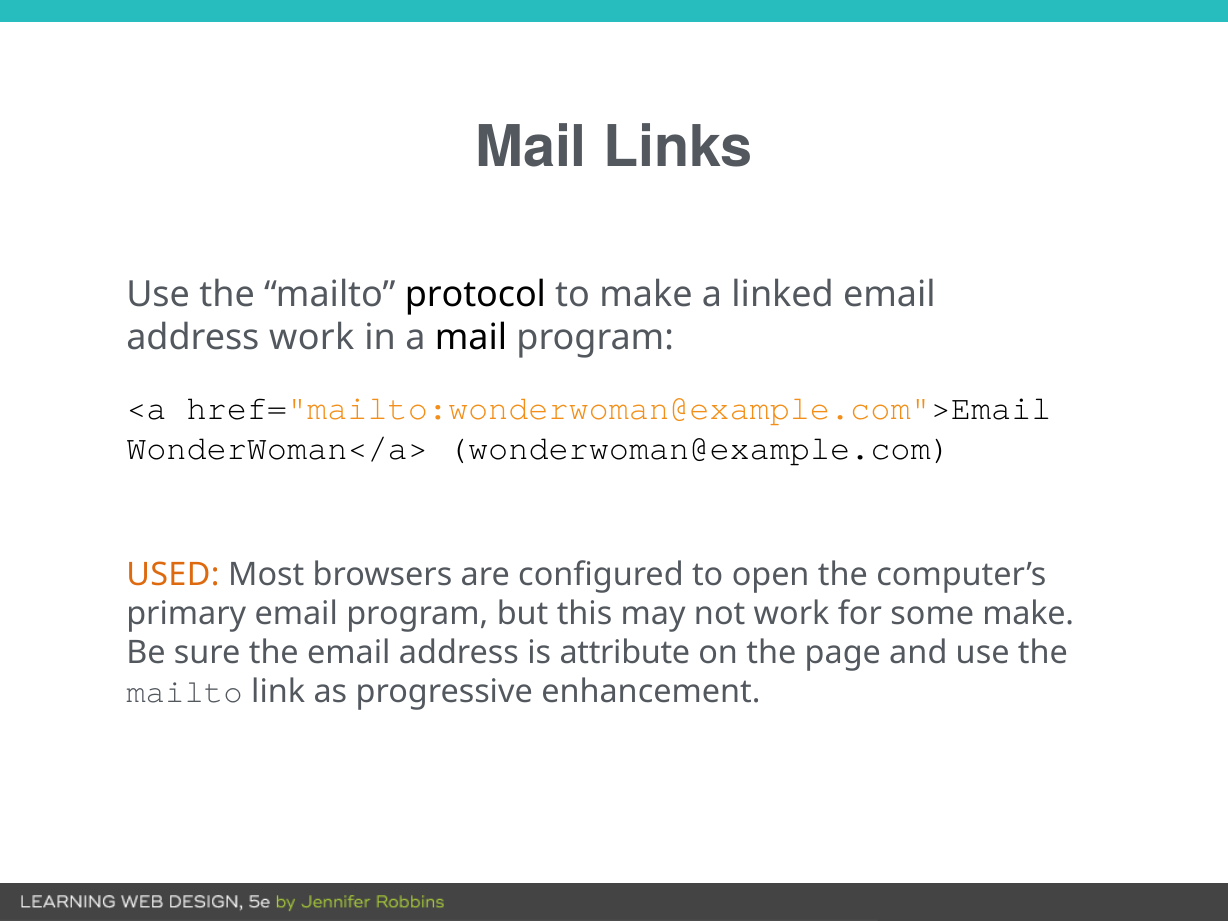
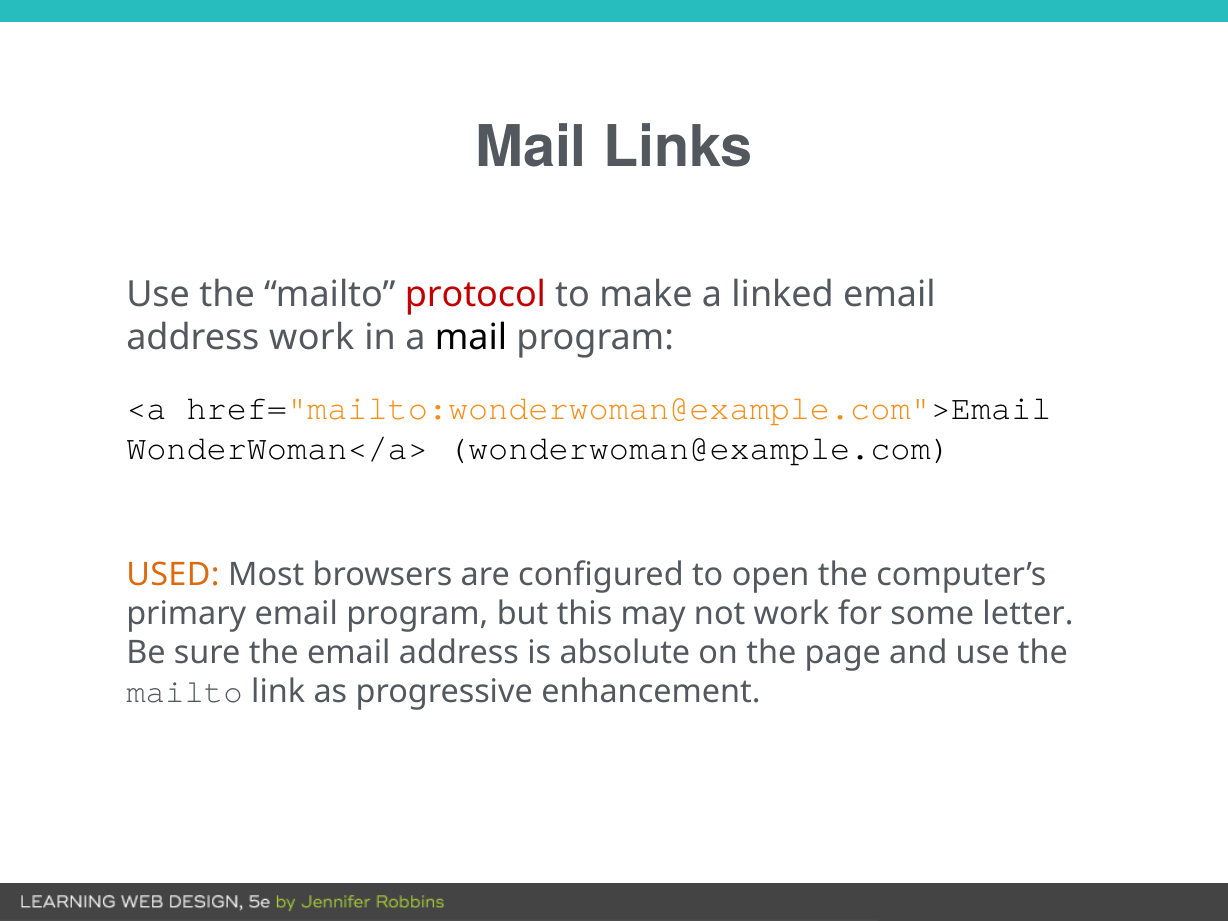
protocol colour: black -> red
some make: make -> letter
attribute: attribute -> absolute
